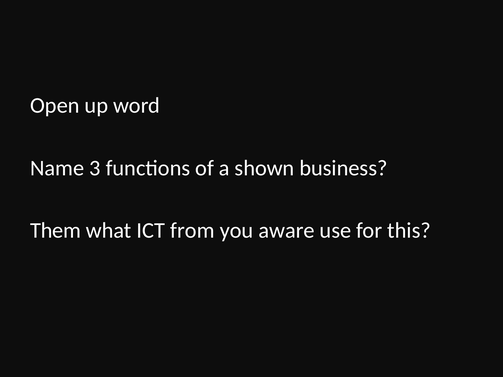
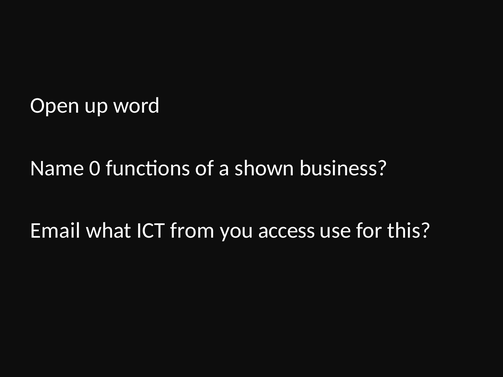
3: 3 -> 0
Them: Them -> Email
aware: aware -> access
